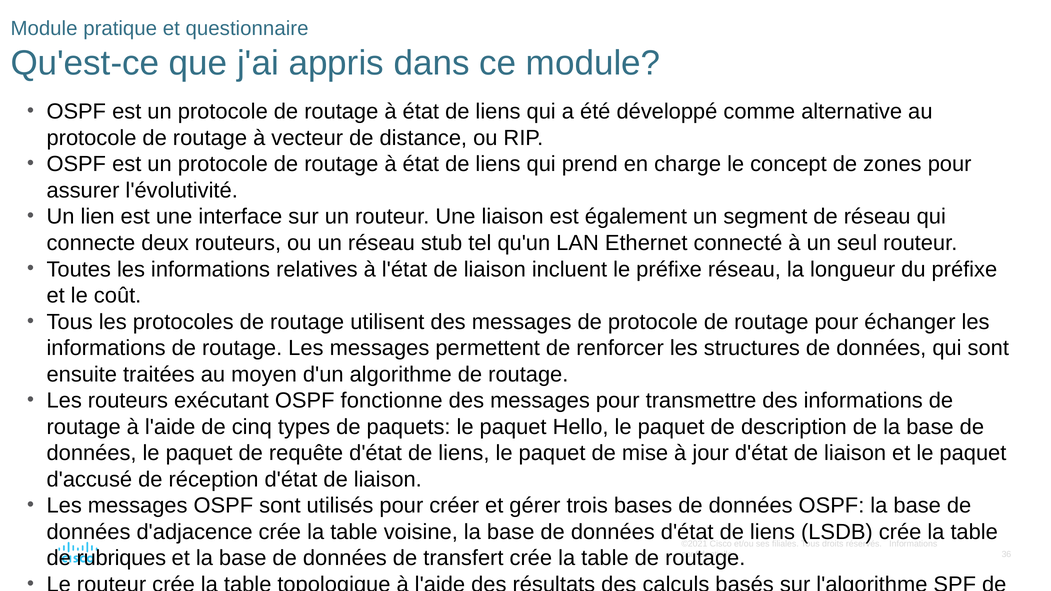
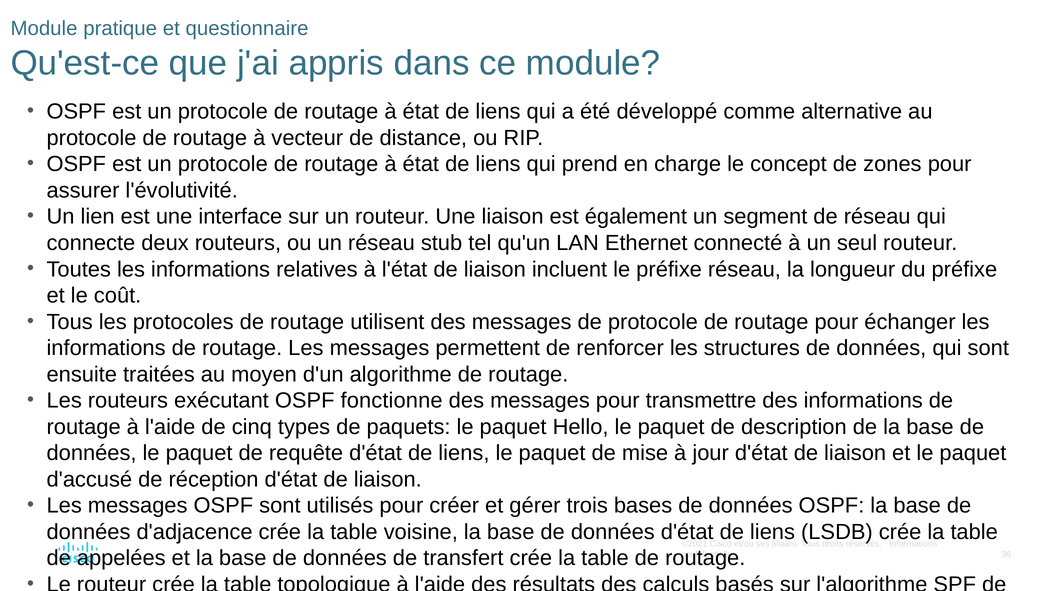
rubriques: rubriques -> appelées
